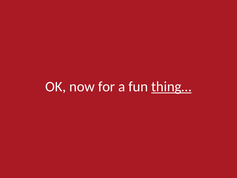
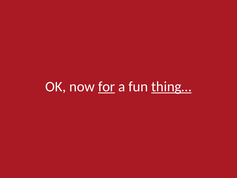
for underline: none -> present
